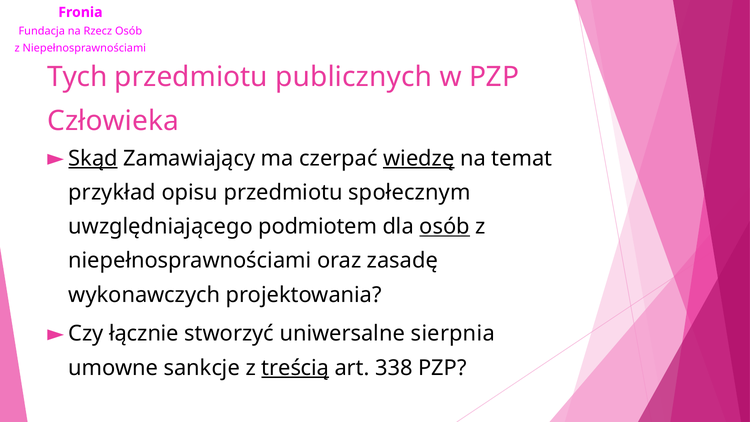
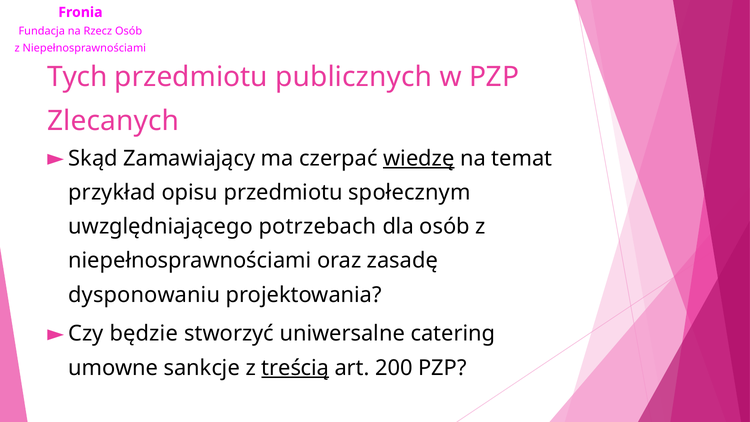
Człowieka: Człowieka -> Zlecanych
Skąd underline: present -> none
podmiotem: podmiotem -> potrzebach
osób at (445, 227) underline: present -> none
wykonawczych: wykonawczych -> dysponowaniu
łącznie: łącznie -> będzie
sierpnia: sierpnia -> catering
338: 338 -> 200
